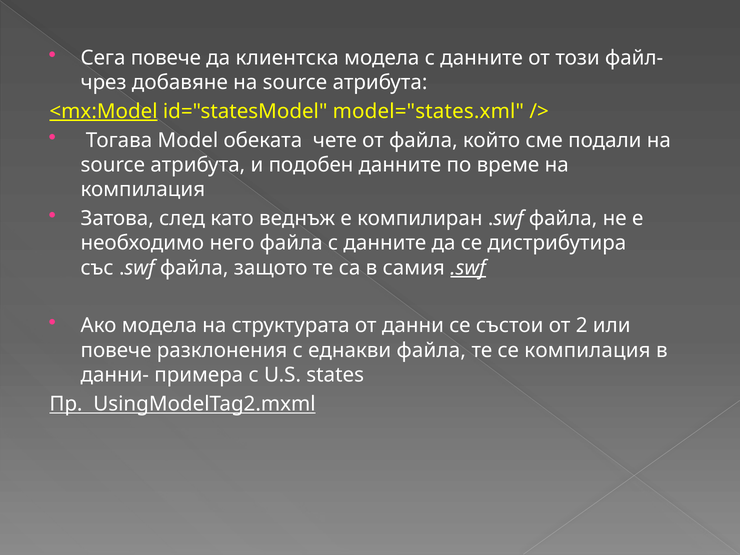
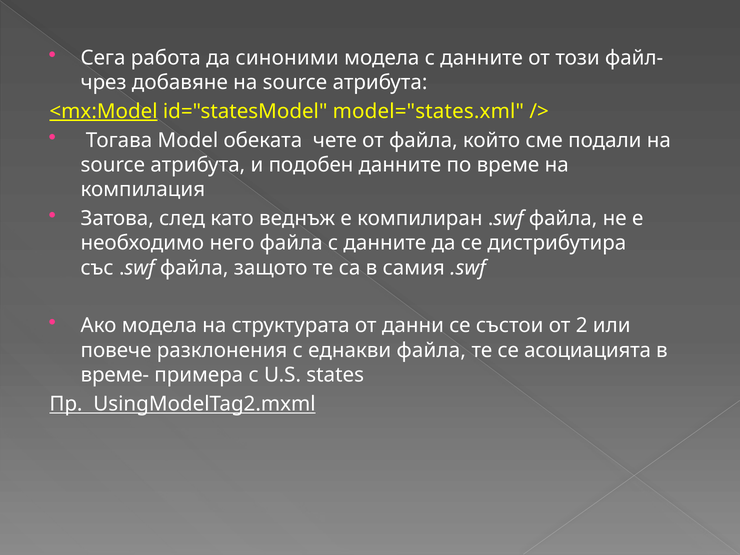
Сега повече: повече -> работа
клиентска: клиентска -> синоними
.swf at (468, 268) underline: present -> none
се компилация: компилация -> асоциацията
данни-: данни- -> време-
